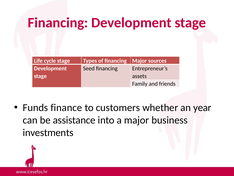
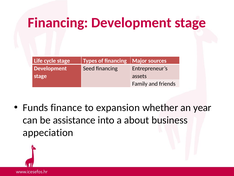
customers: customers -> expansion
a major: major -> about
investments: investments -> appeciation
